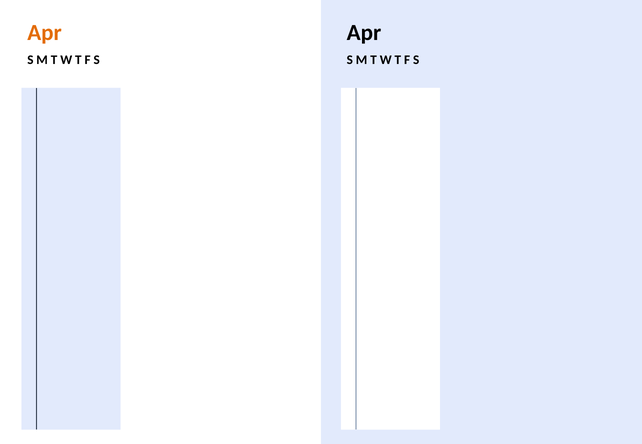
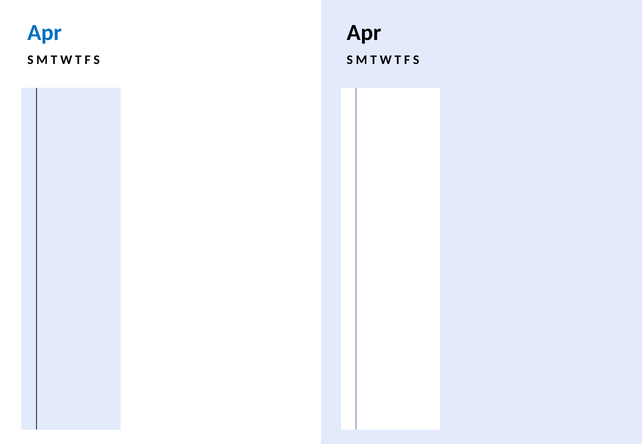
Apr at (45, 33) colour: orange -> blue
